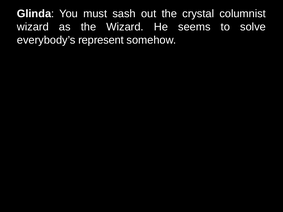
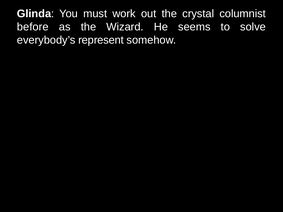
sash: sash -> work
wizard at (33, 27): wizard -> before
